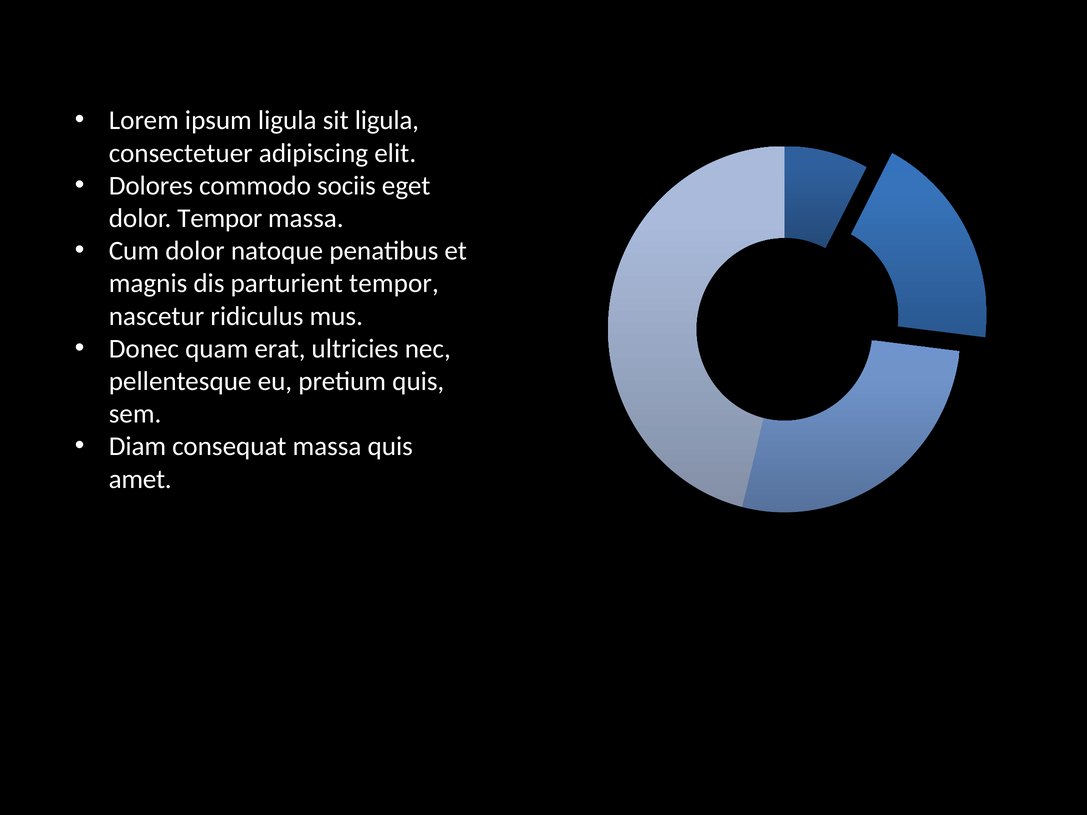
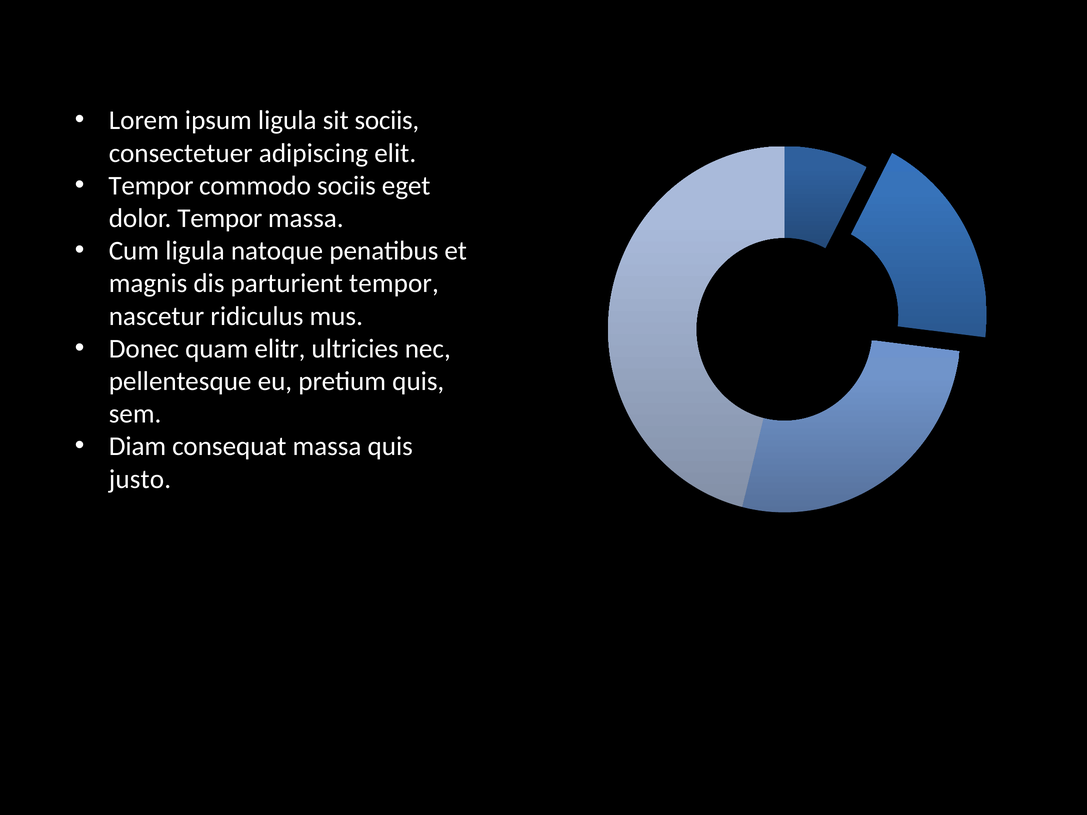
sit ligula: ligula -> sociis
Dolores at (151, 186): Dolores -> Tempor
Cum dolor: dolor -> ligula
erat: erat -> elitr
amet: amet -> justo
